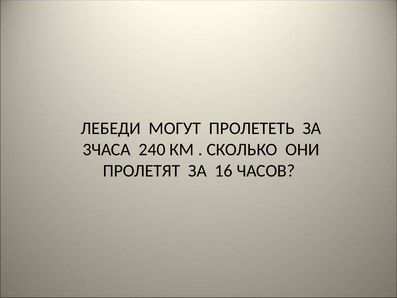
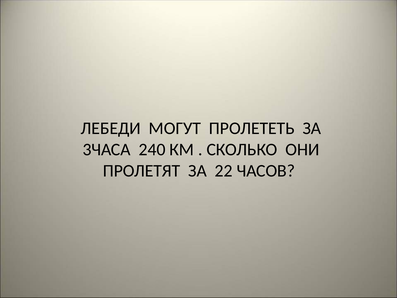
16: 16 -> 22
